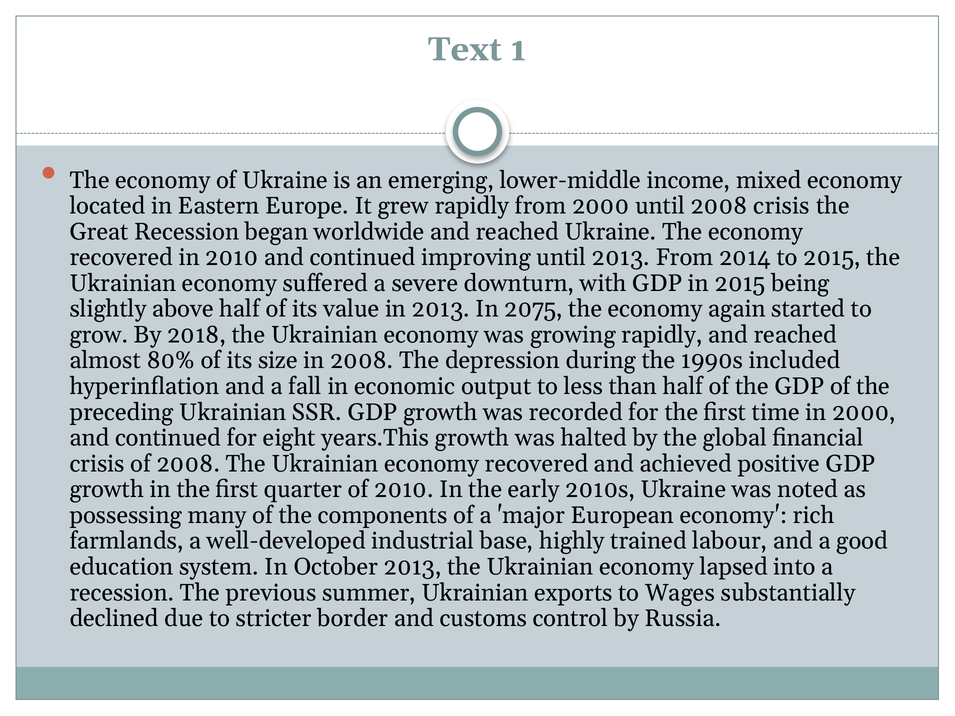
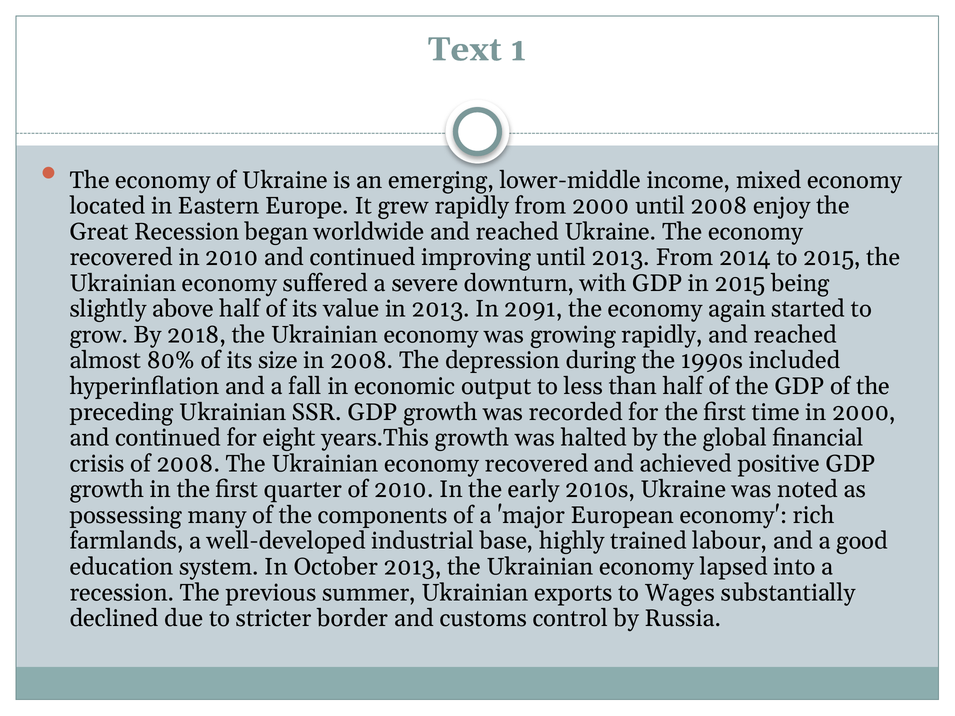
2008 crisis: crisis -> enjoy
2075: 2075 -> 2091
